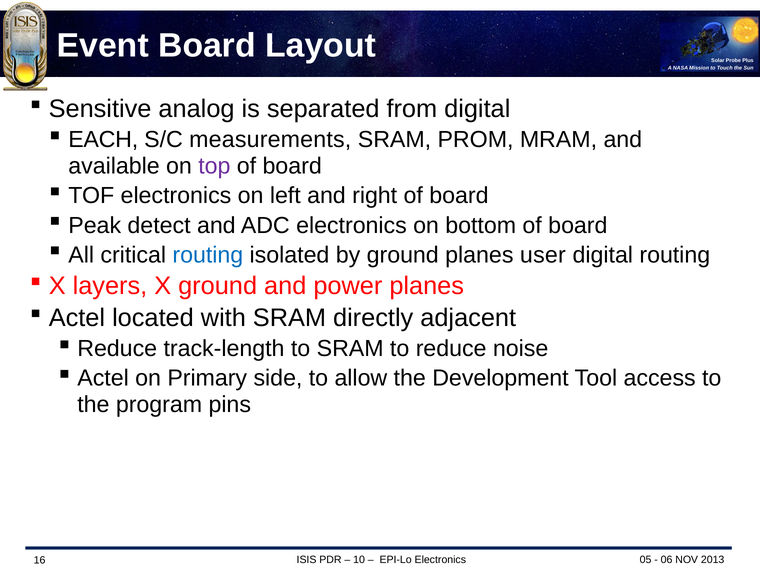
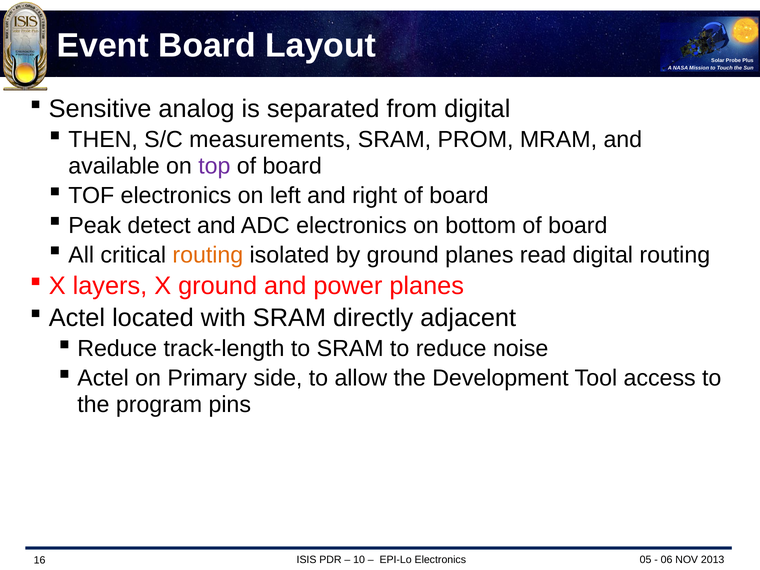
EACH: EACH -> THEN
routing at (208, 255) colour: blue -> orange
user: user -> read
